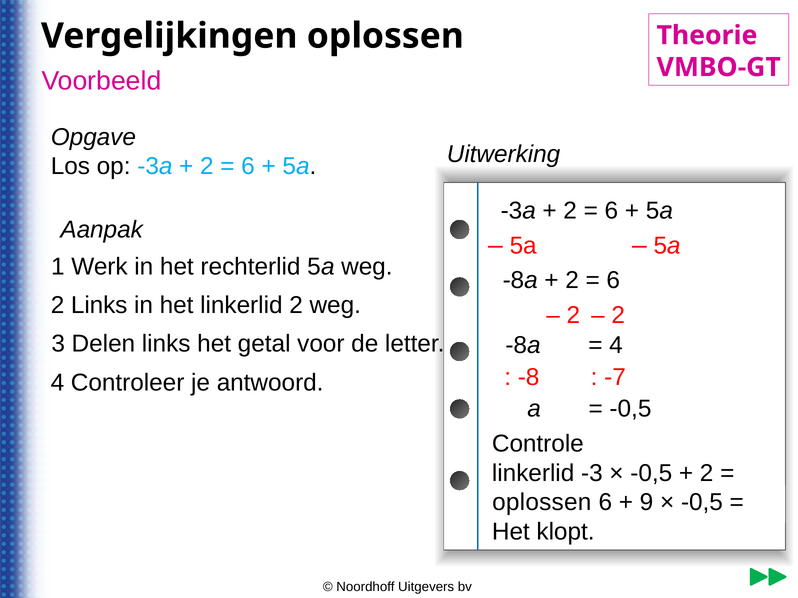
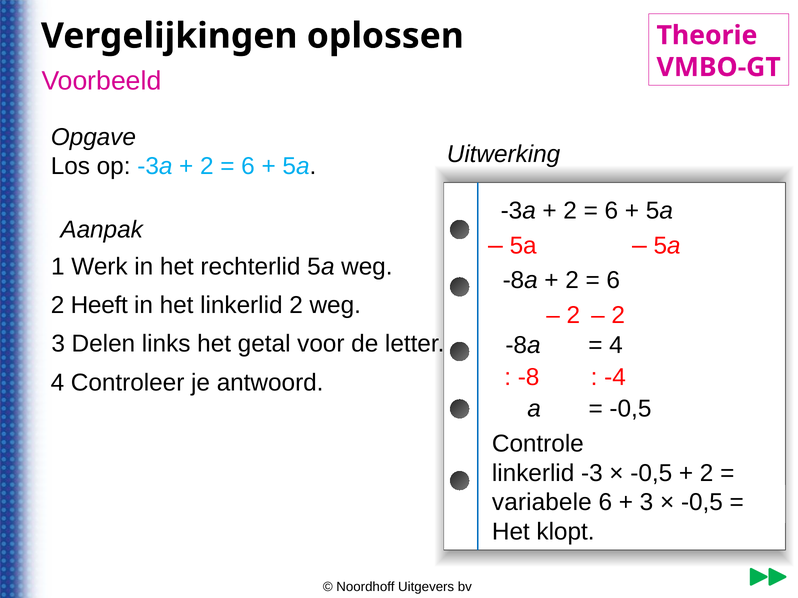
2 Links: Links -> Heeft
-7: -7 -> -4
oplossen at (542, 503): oplossen -> variabele
9 at (647, 503): 9 -> 3
